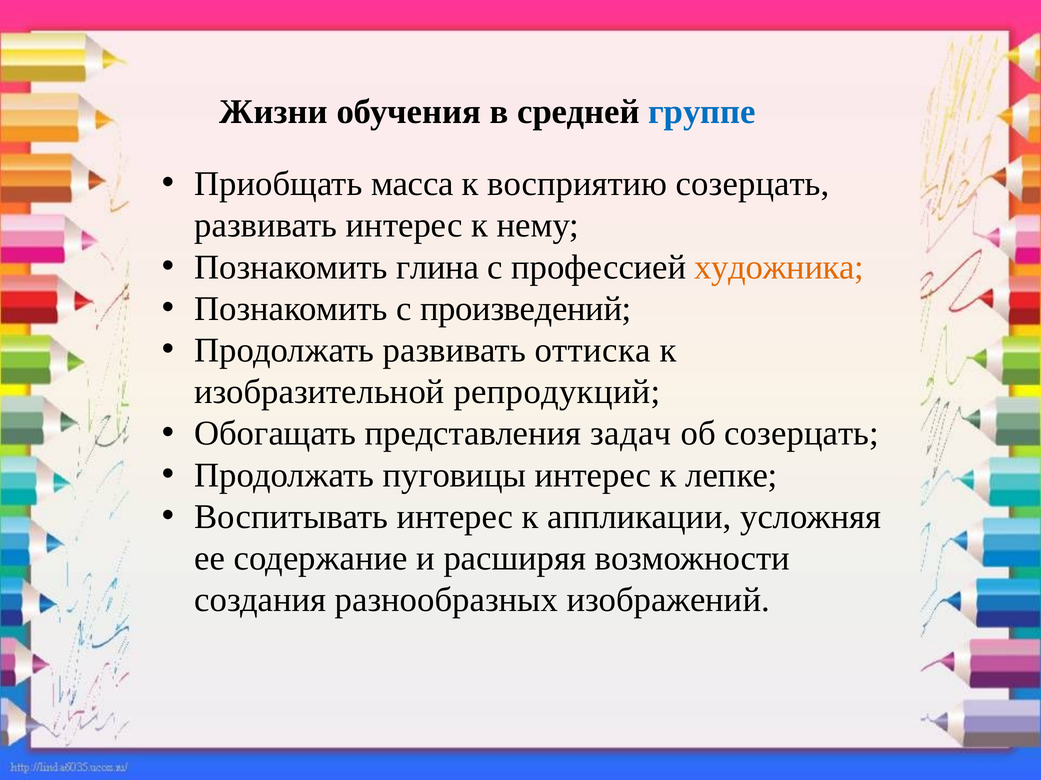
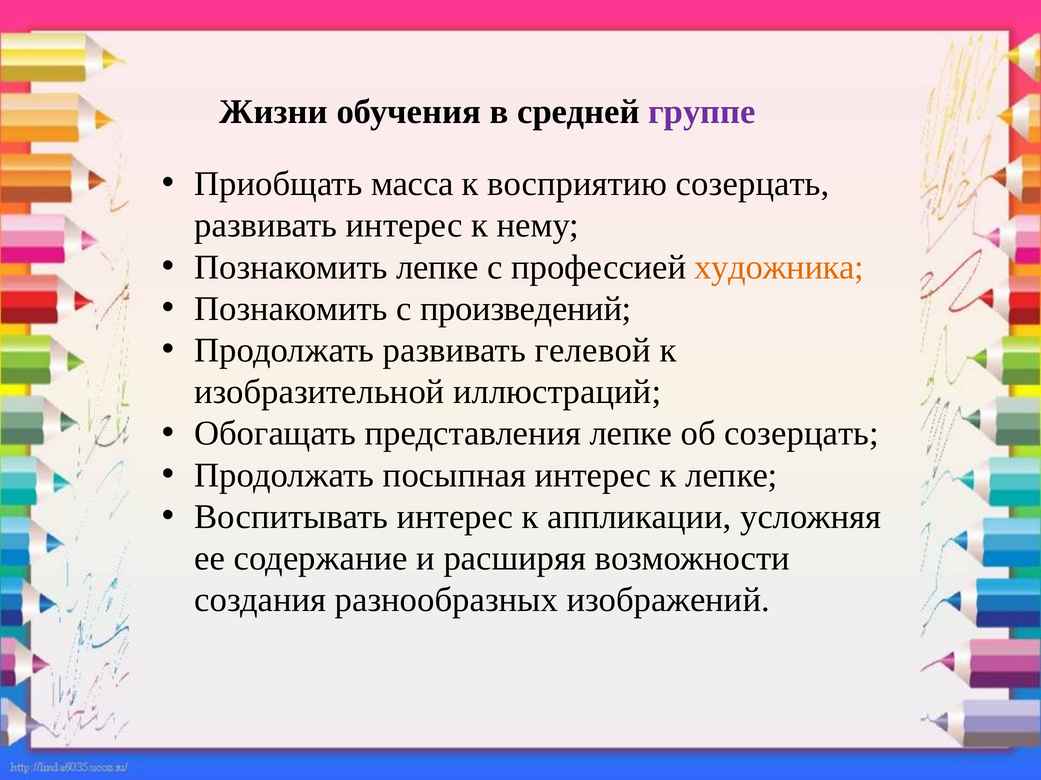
группе colour: blue -> purple
Познакомить глина: глина -> лепке
оттиска: оттиска -> гелевой
репродукций: репродукций -> иллюстраций
представления задач: задач -> лепке
пуговицы: пуговицы -> посыпная
